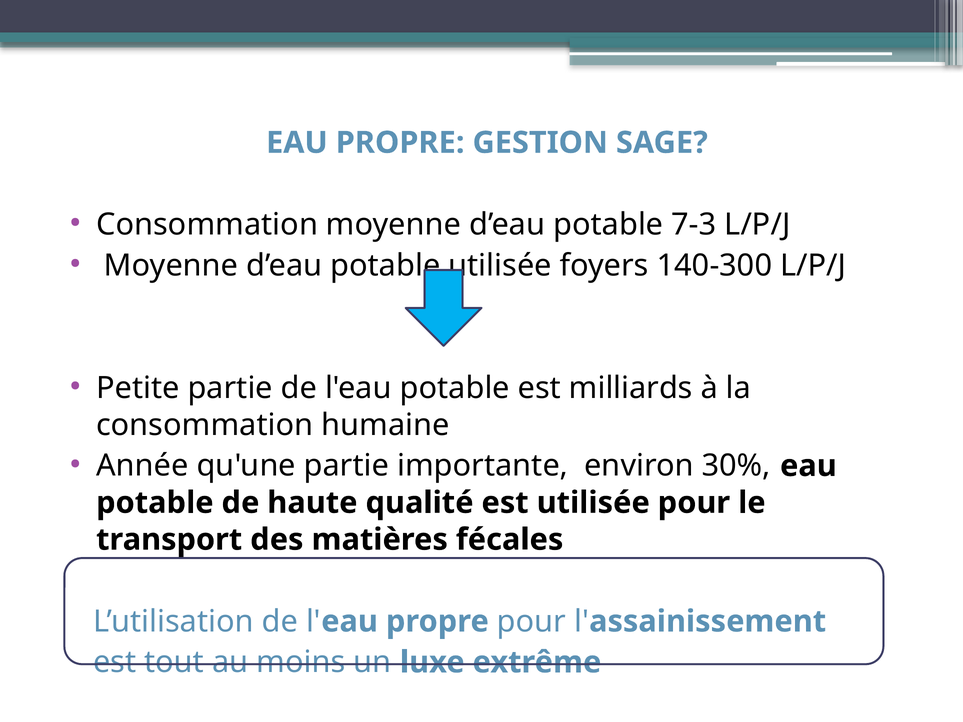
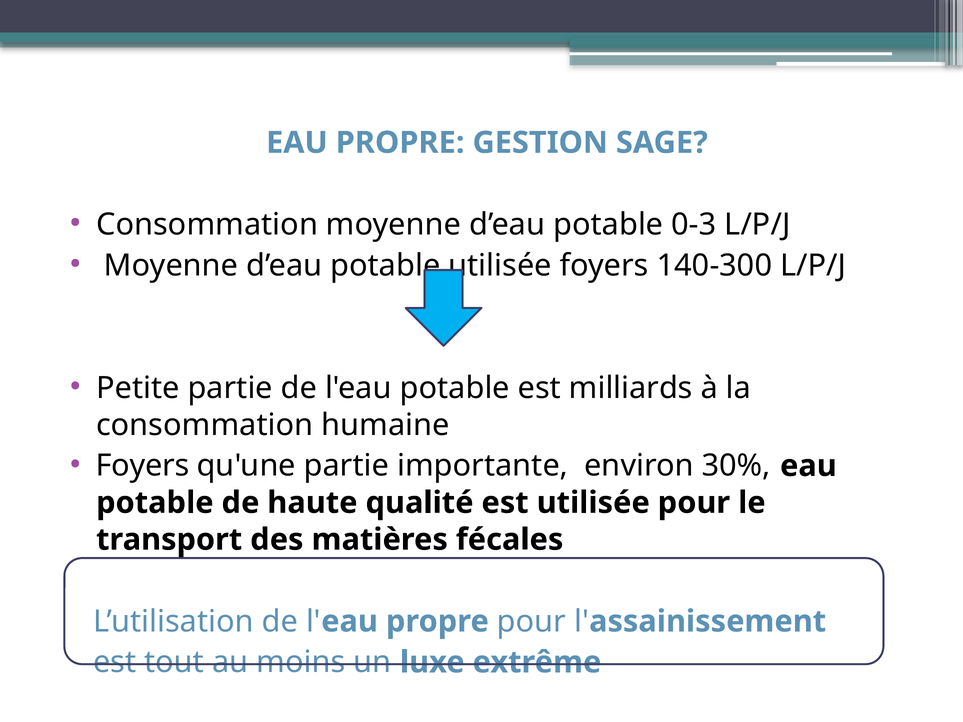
7-3: 7-3 -> 0-3
Année at (142, 466): Année -> Foyers
